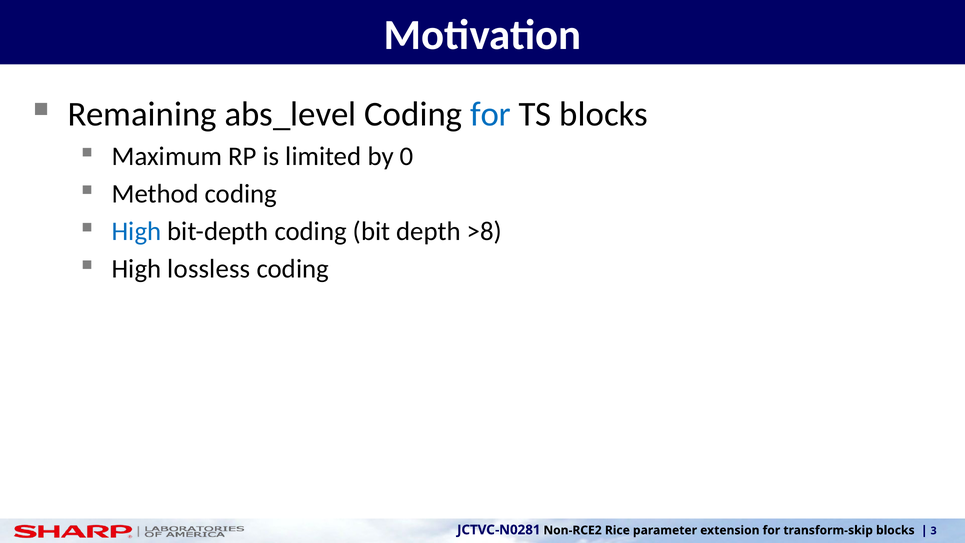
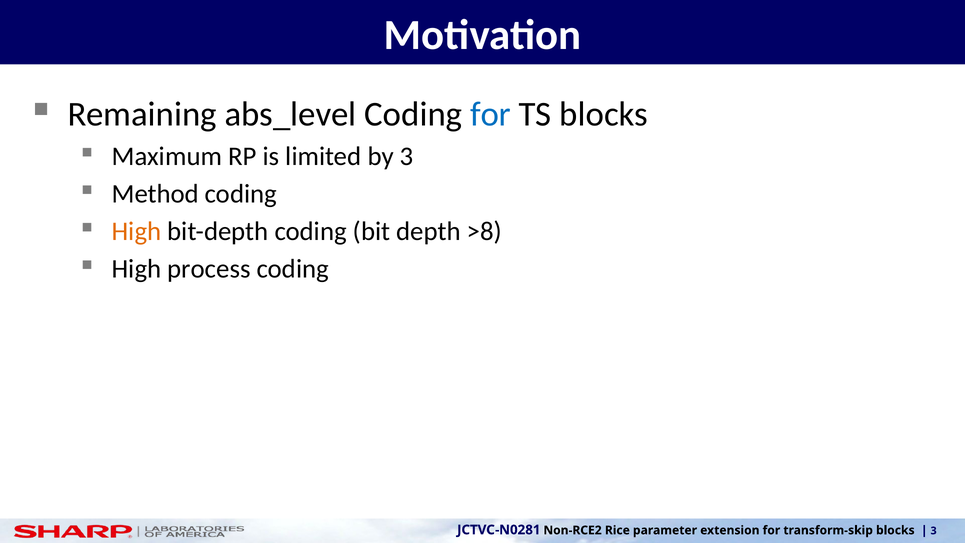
by 0: 0 -> 3
High at (136, 231) colour: blue -> orange
lossless: lossless -> process
